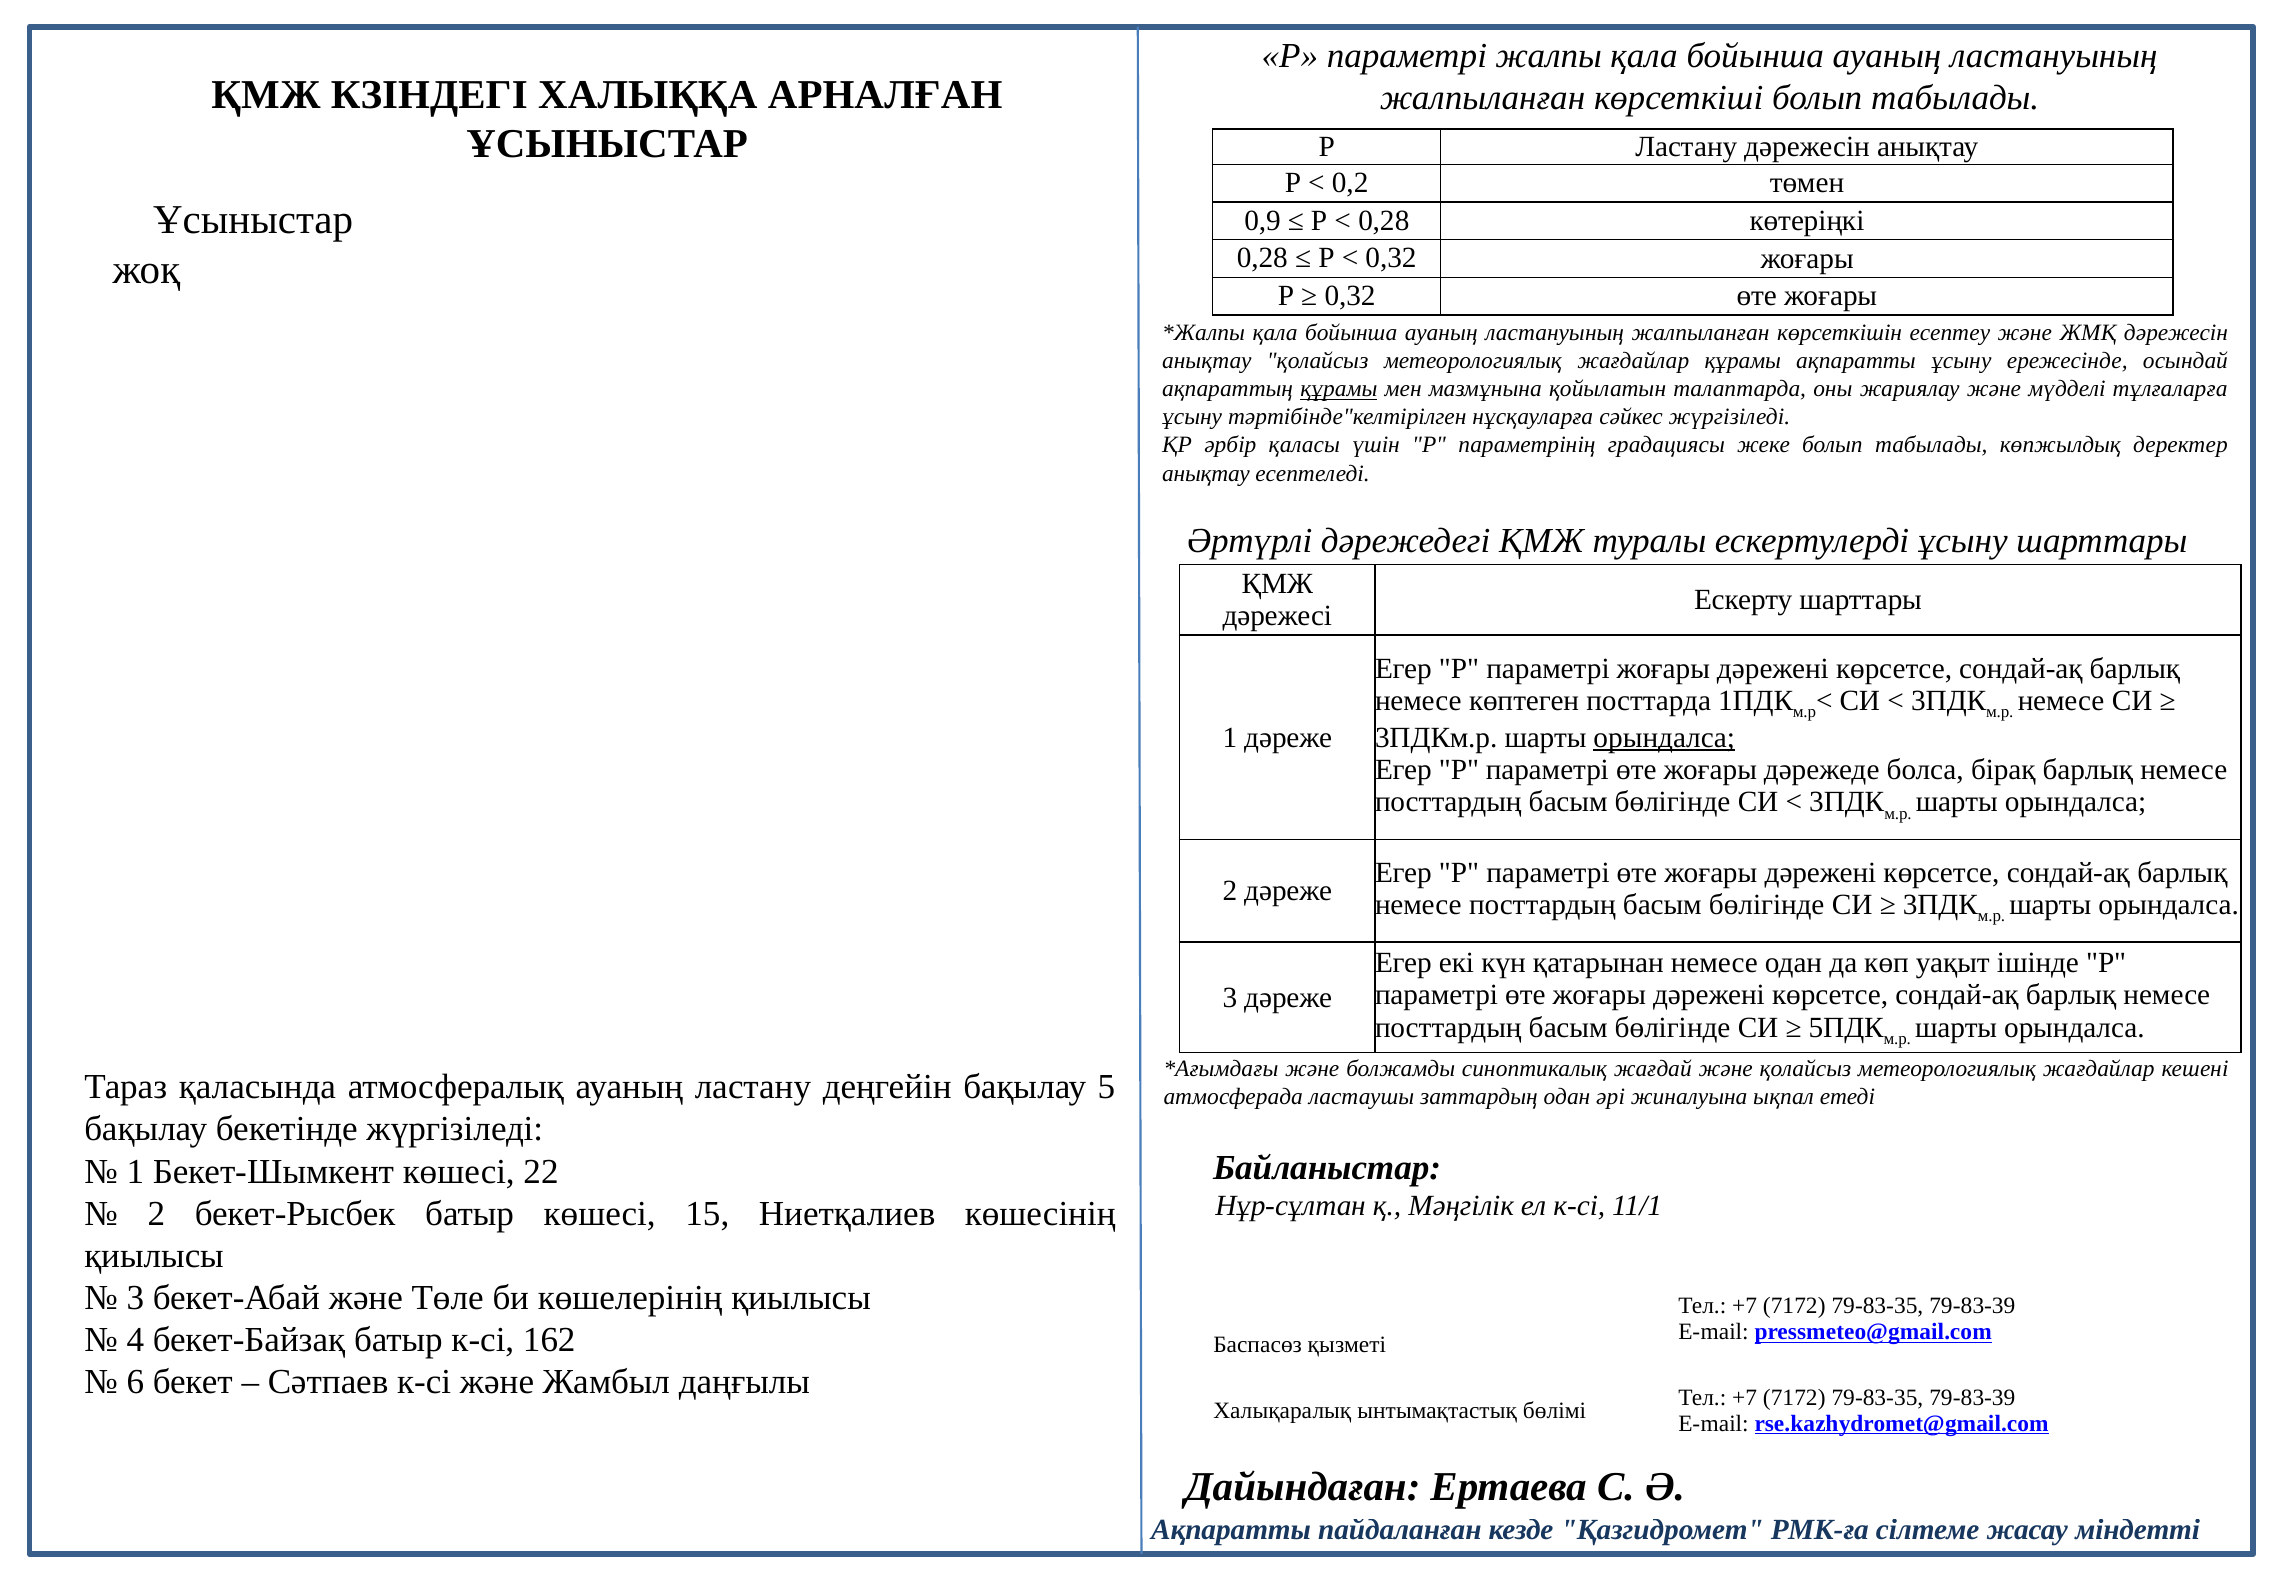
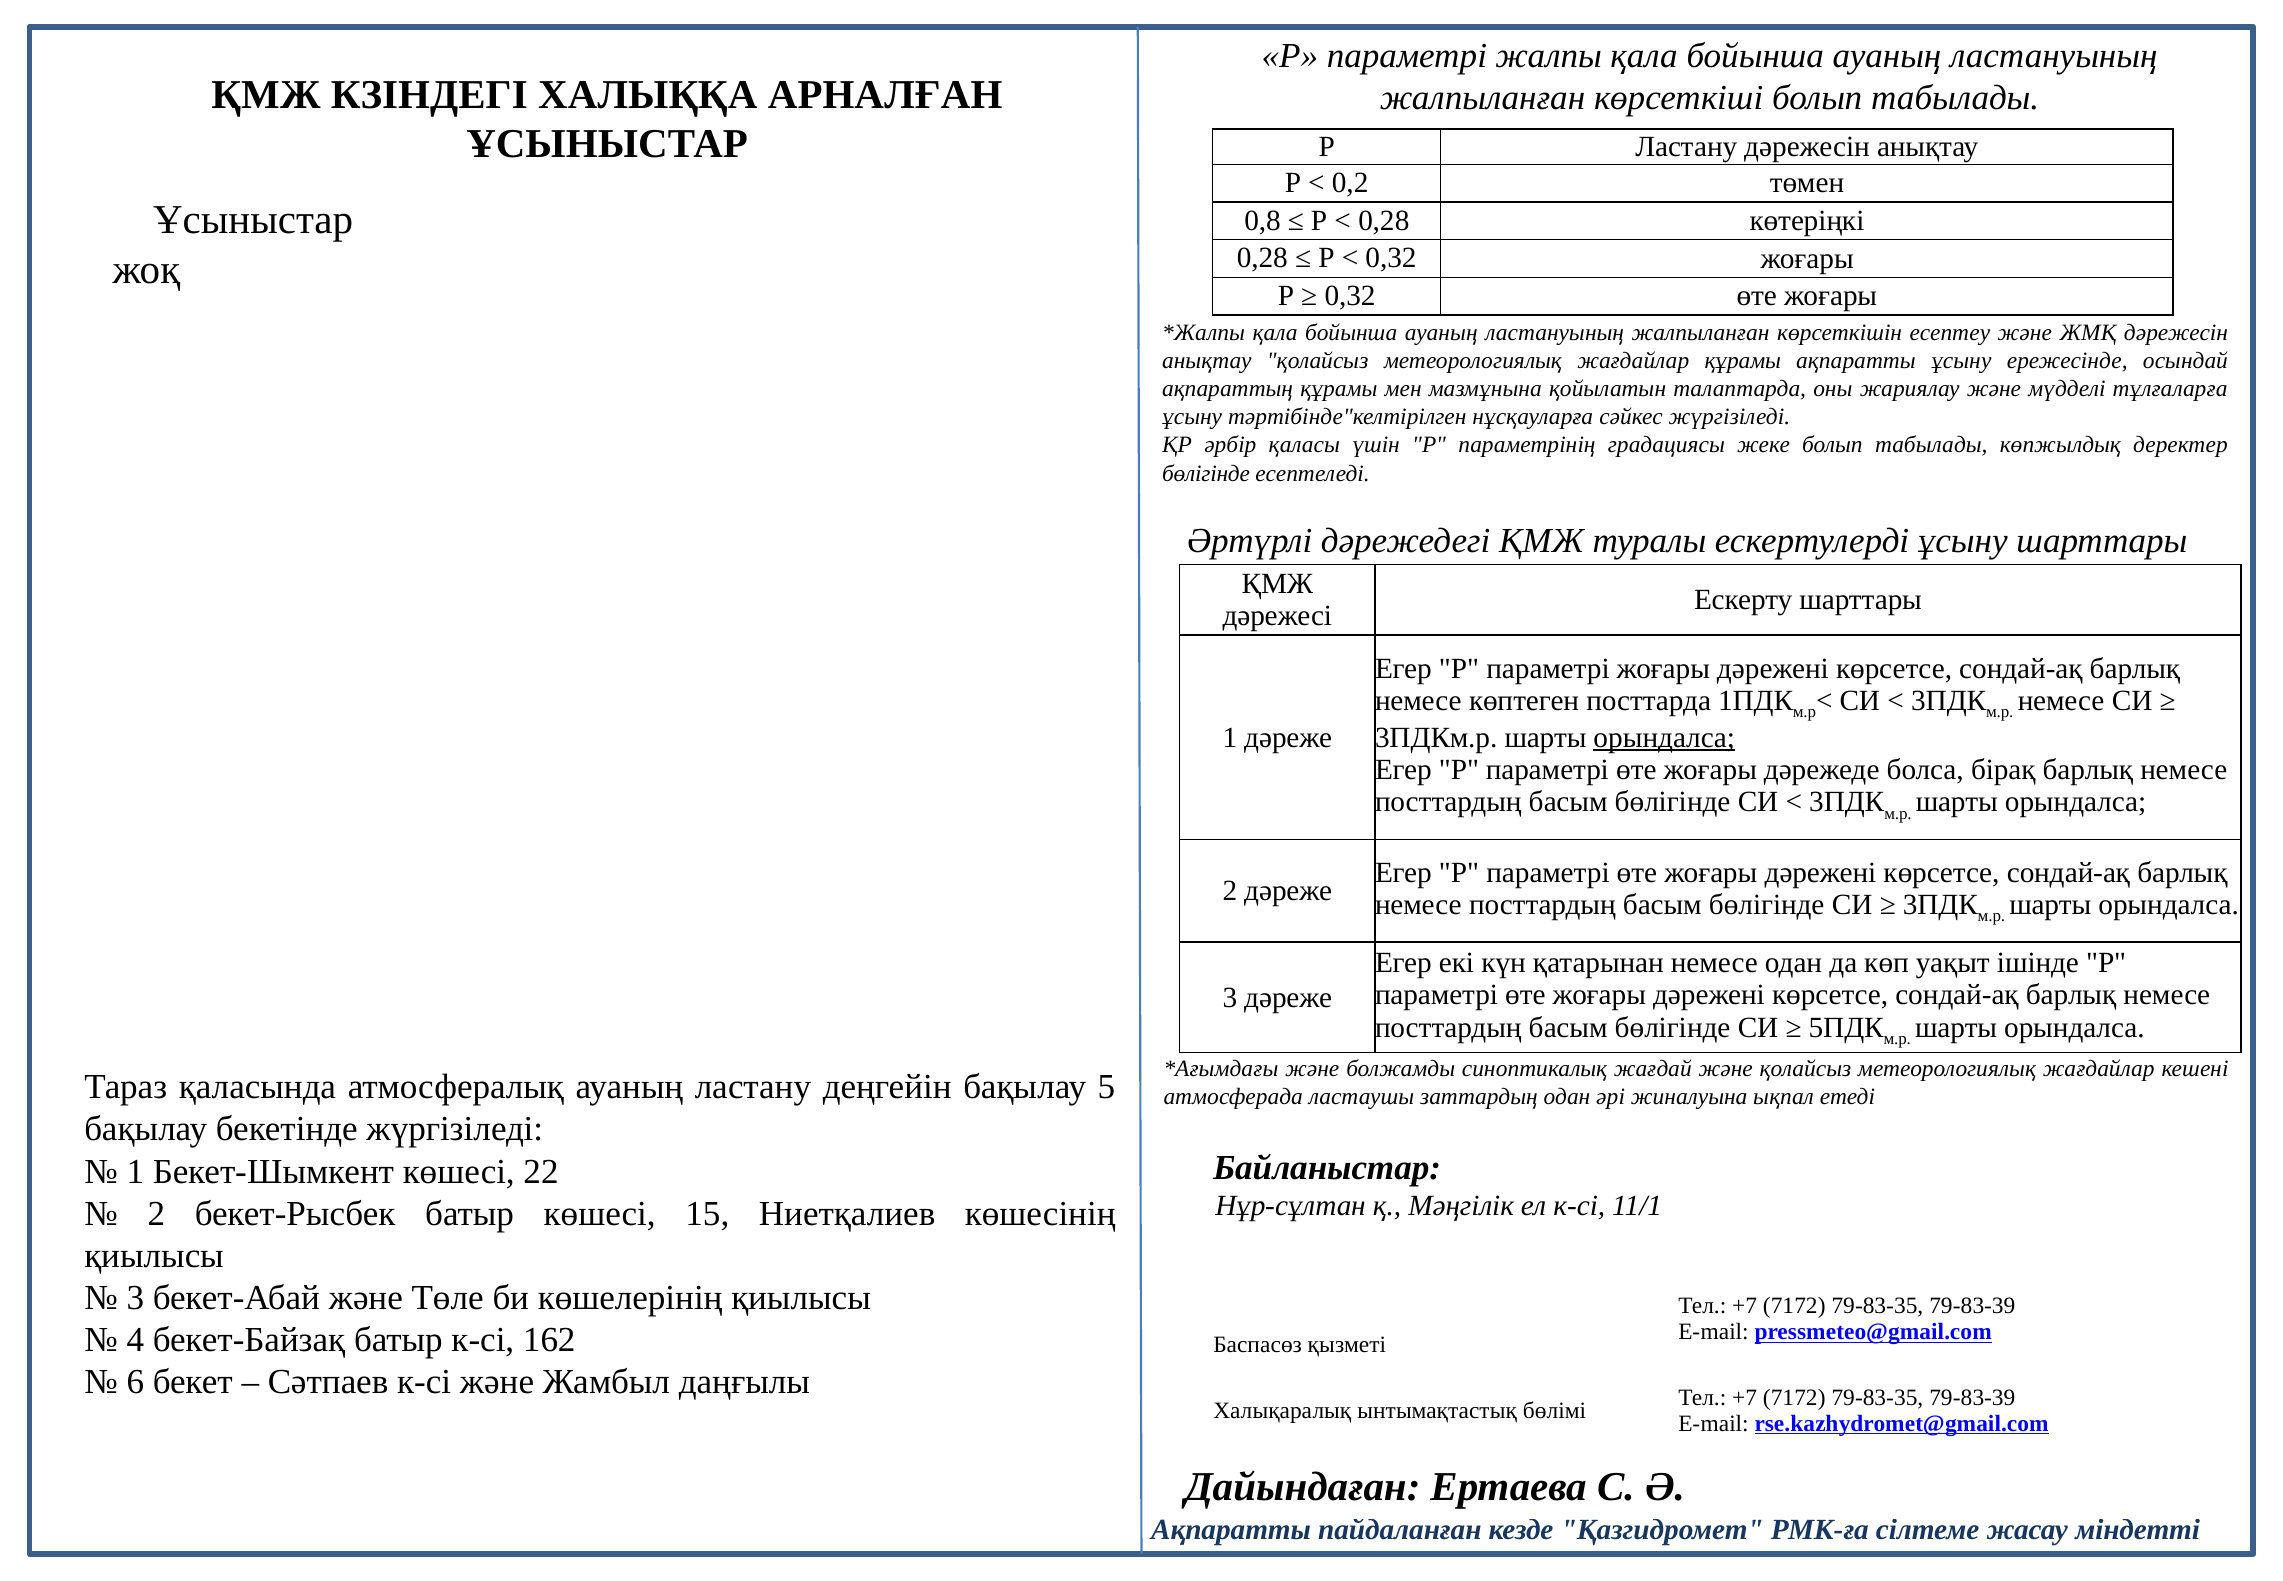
0,9: 0,9 -> 0,8
құрамы at (1339, 389) underline: present -> none
анықтау at (1206, 473): анықтау -> бөлігінде
